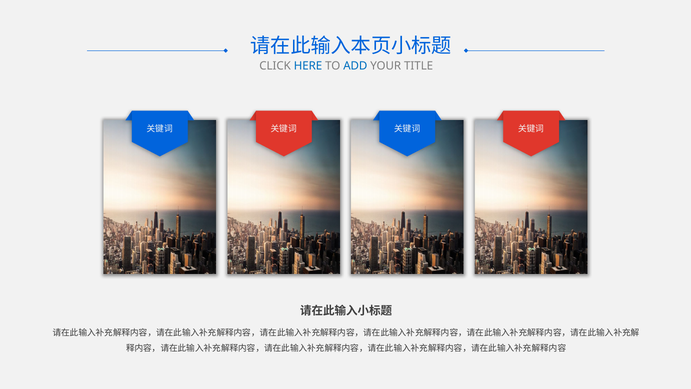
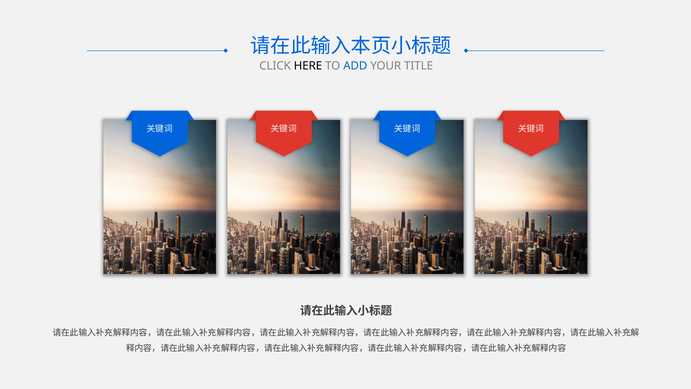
HERE colour: blue -> black
